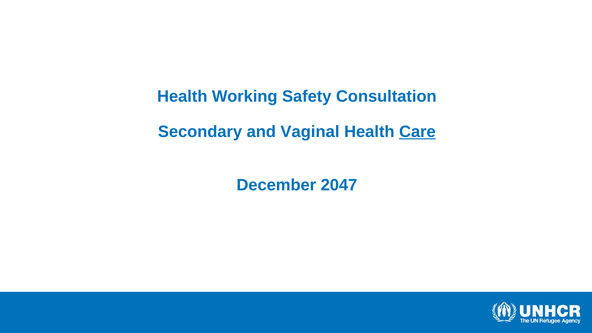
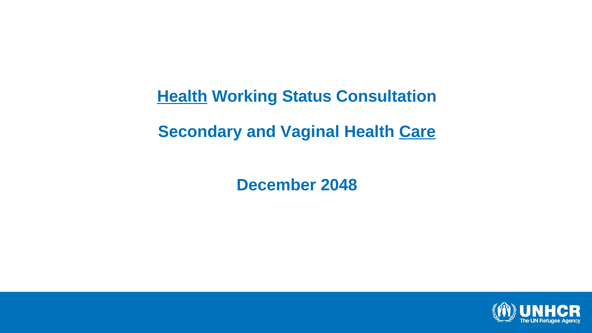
Health at (182, 96) underline: none -> present
Safety: Safety -> Status
2047: 2047 -> 2048
